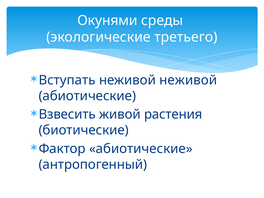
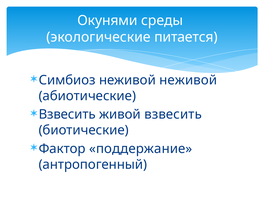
третьего: третьего -> питается
Вступать: Вступать -> Симбиоз
живой растения: растения -> взвесить
Фактор абиотические: абиотические -> поддержание
